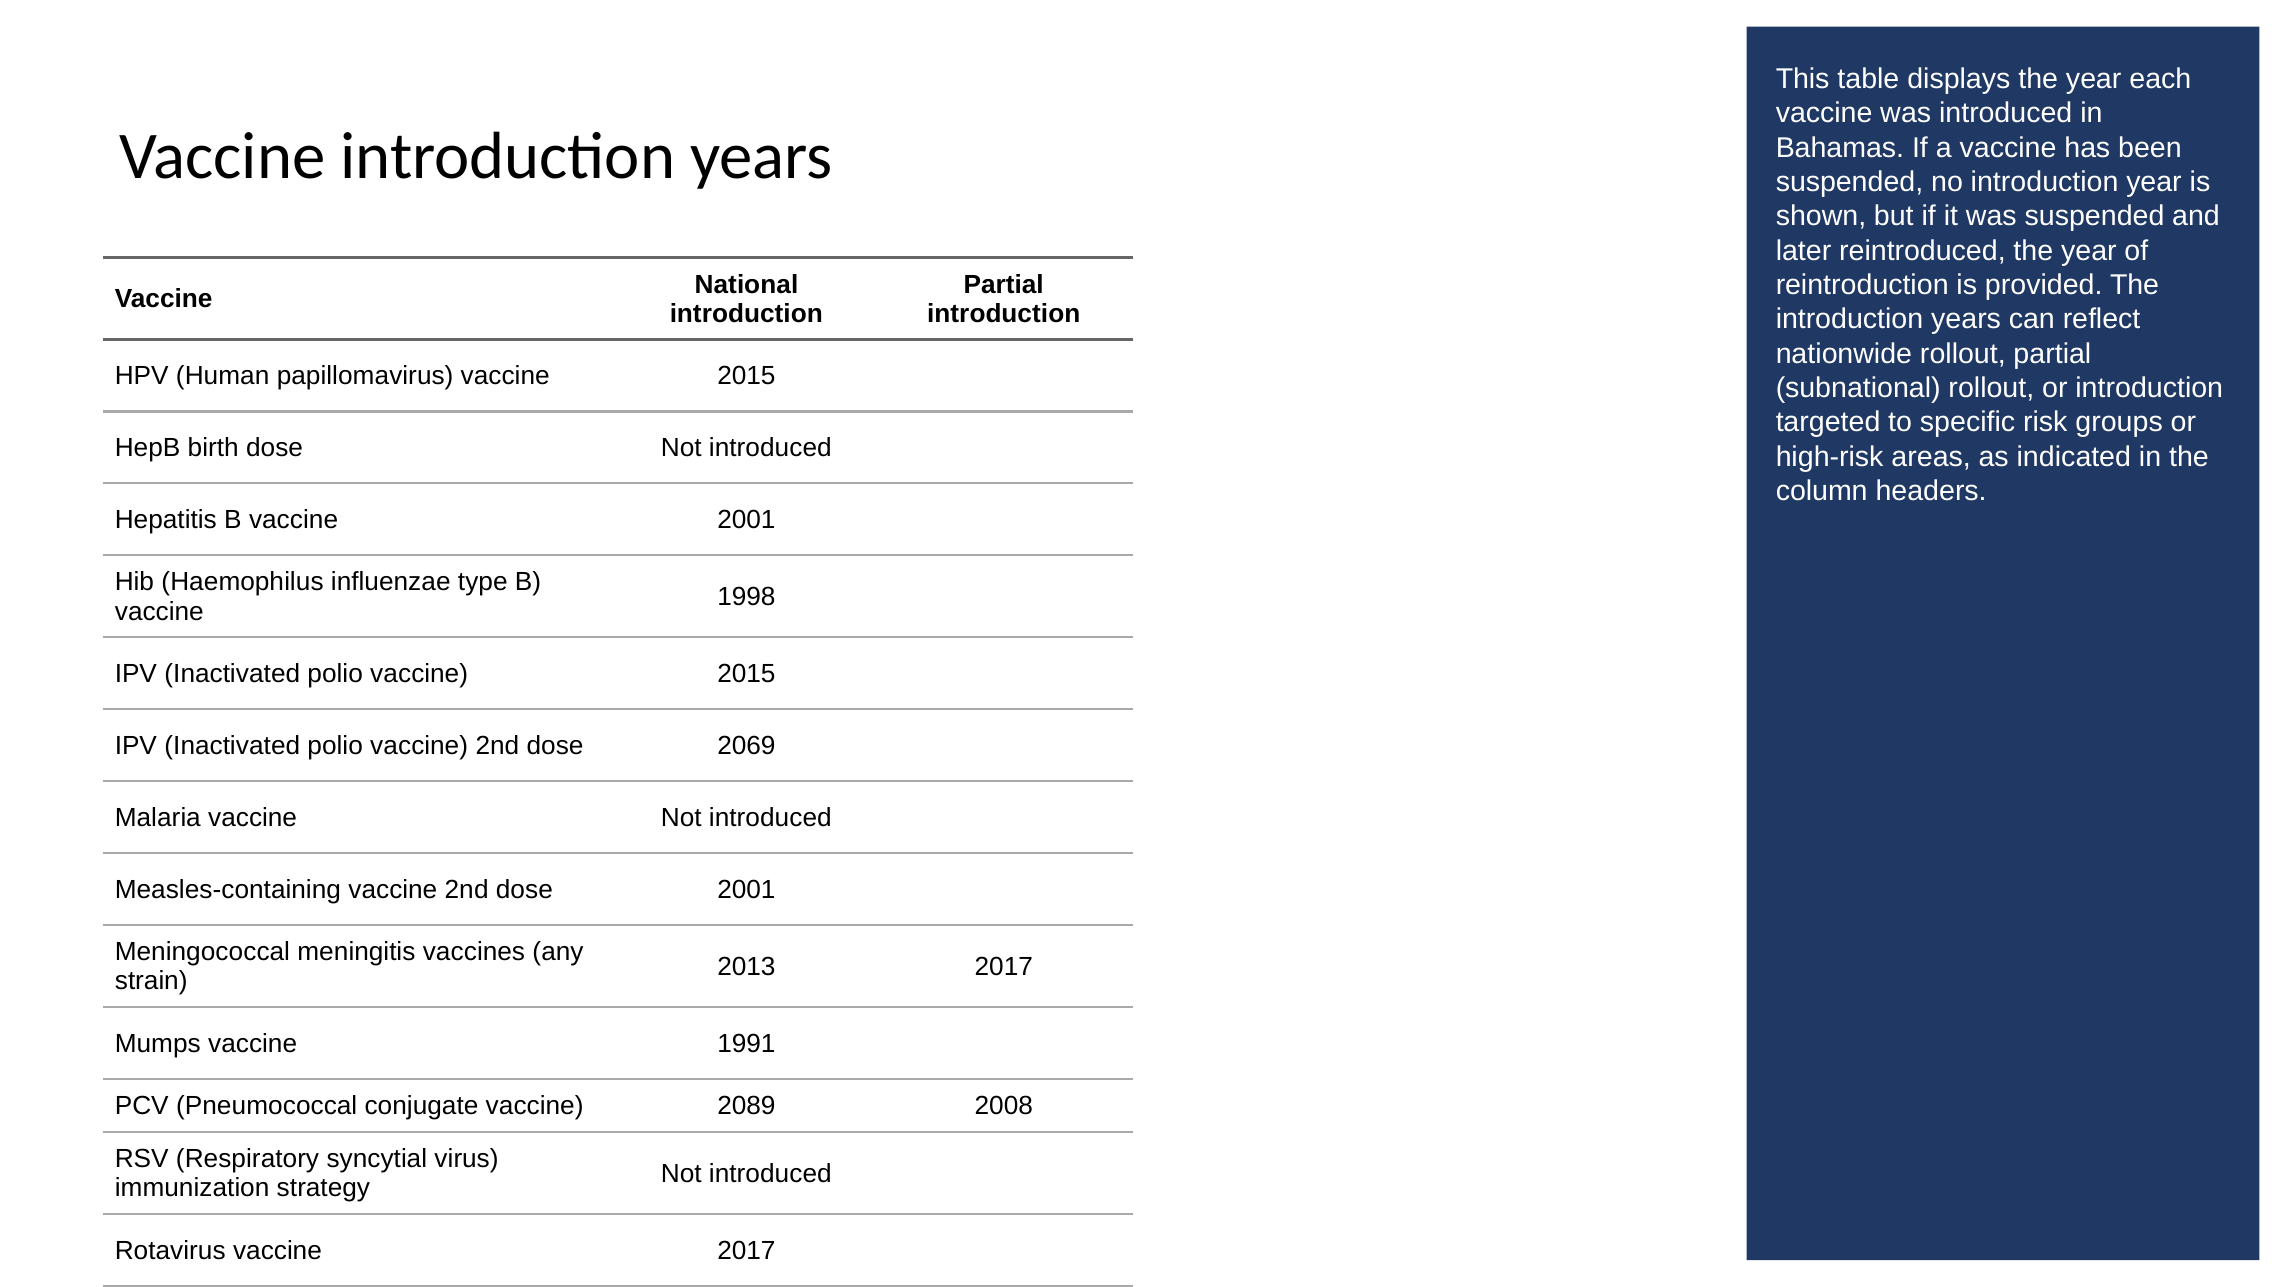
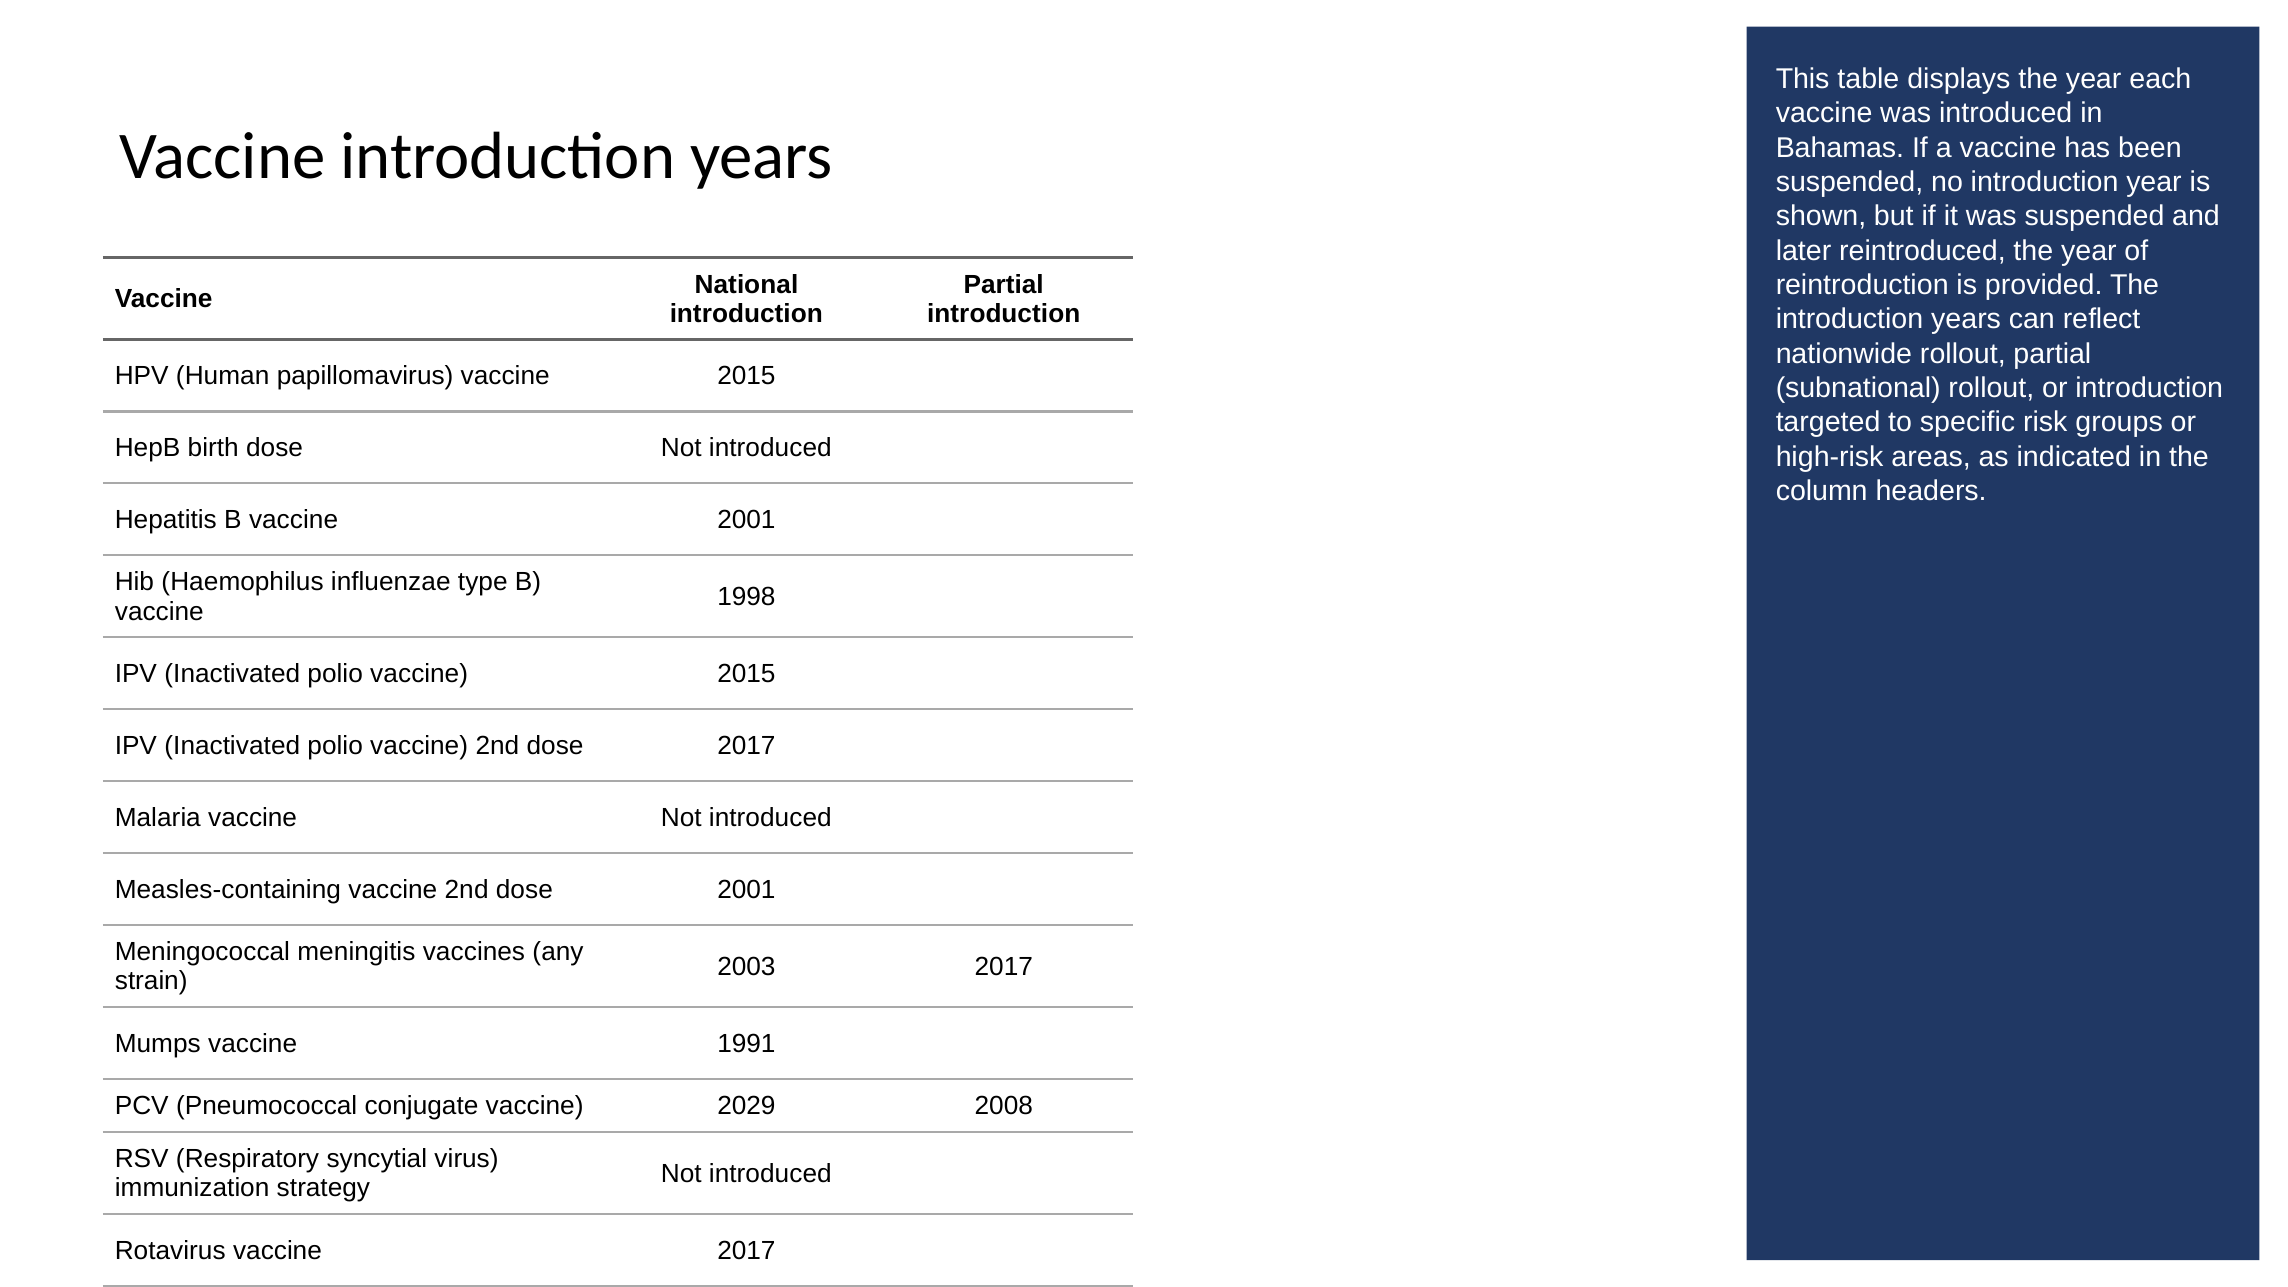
dose 2069: 2069 -> 2017
2013: 2013 -> 2003
2089: 2089 -> 2029
